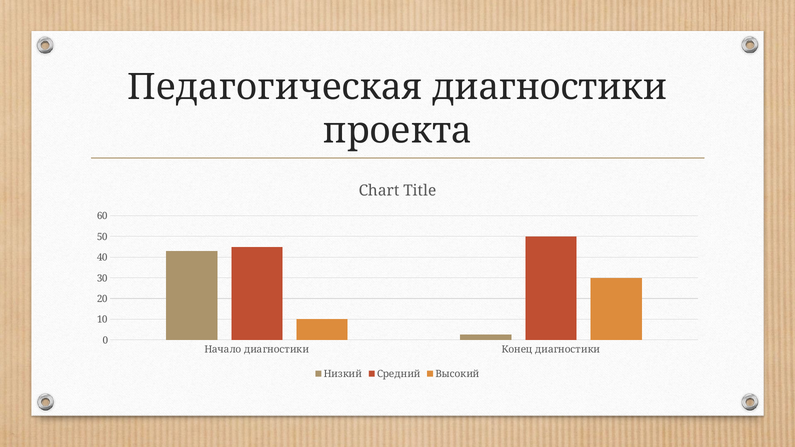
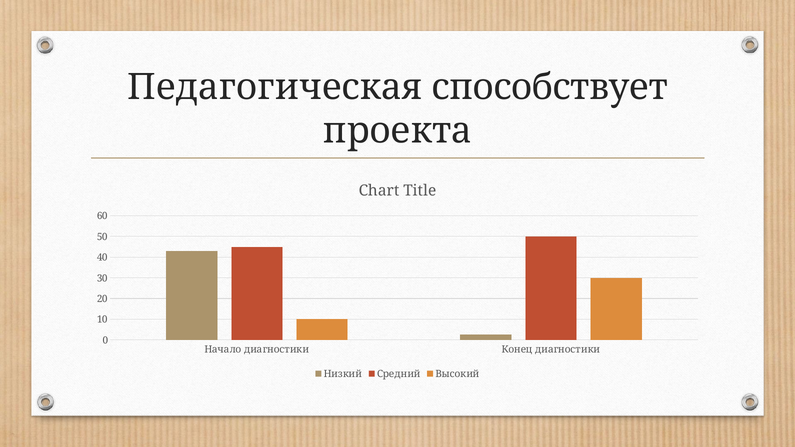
Педагогическая диагностики: диагностики -> способствует
